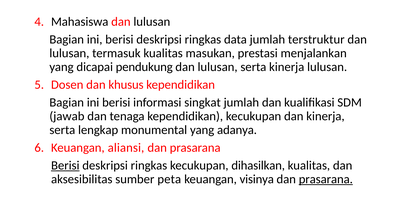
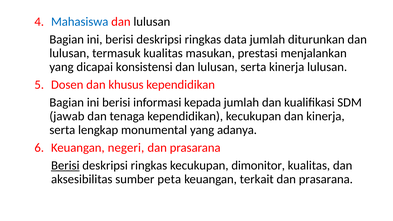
Mahasiswa colour: black -> blue
terstruktur: terstruktur -> diturunkan
pendukung: pendukung -> konsistensi
singkat: singkat -> kepada
aliansi: aliansi -> negeri
dihasilkan: dihasilkan -> dimonitor
visinya: visinya -> terkait
prasarana at (326, 179) underline: present -> none
